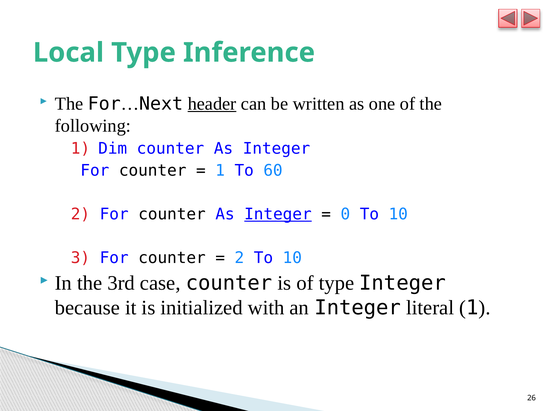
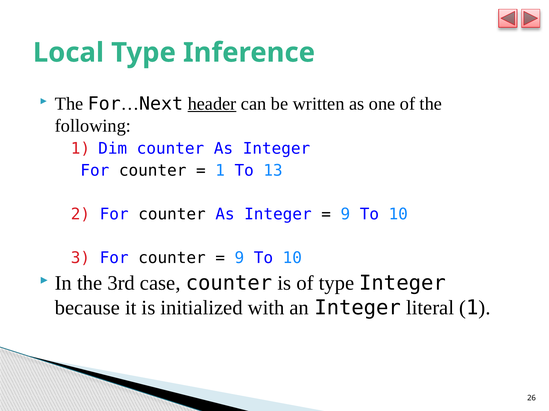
60: 60 -> 13
Integer at (278, 215) underline: present -> none
0 at (345, 215): 0 -> 9
2 at (239, 258): 2 -> 9
